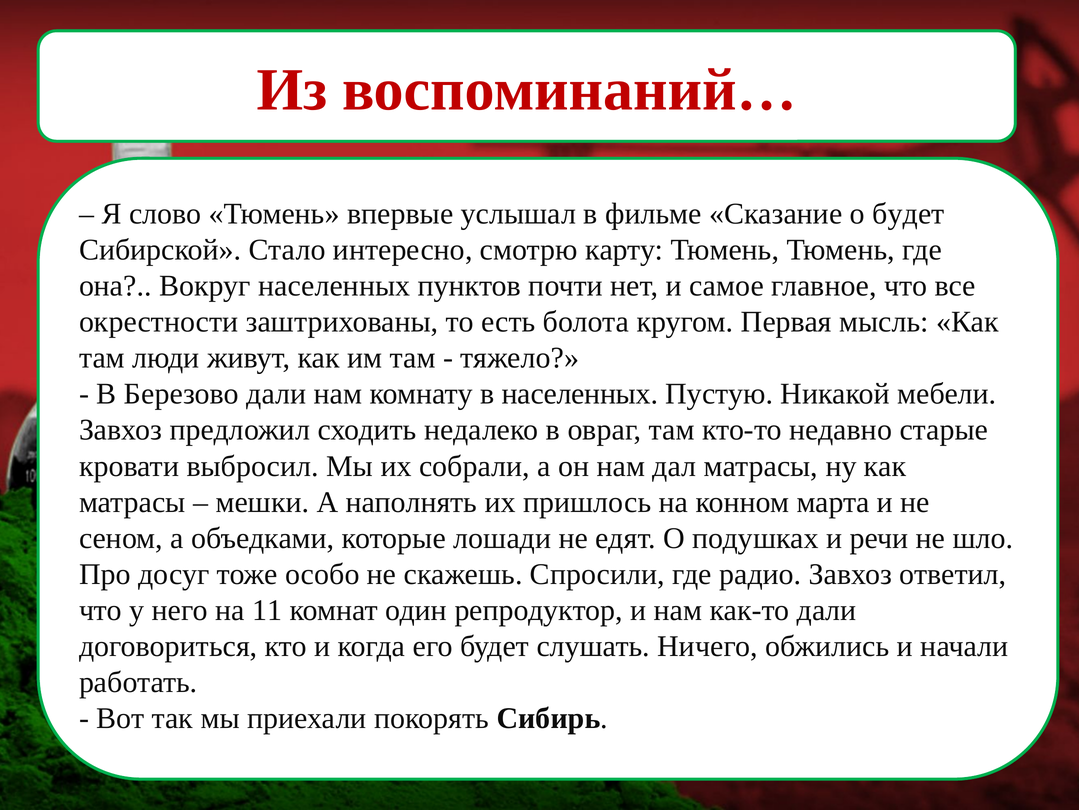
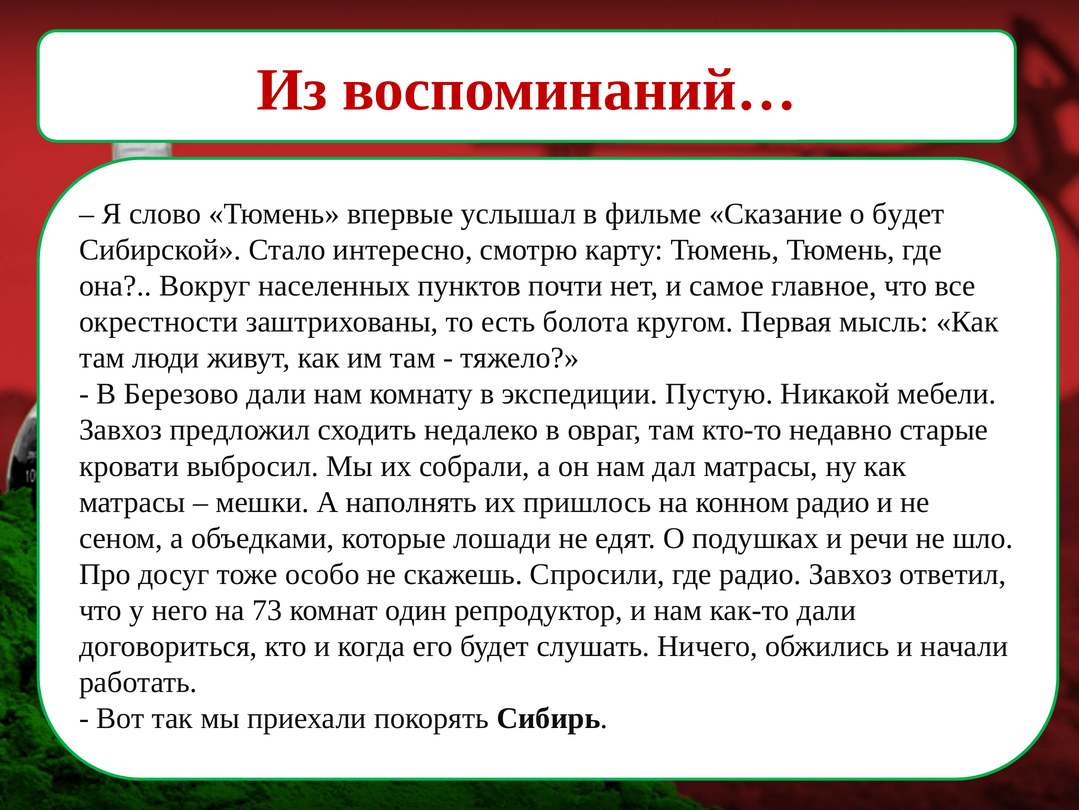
в населенных: населенных -> экспедиции
конном марта: марта -> радио
11: 11 -> 73
